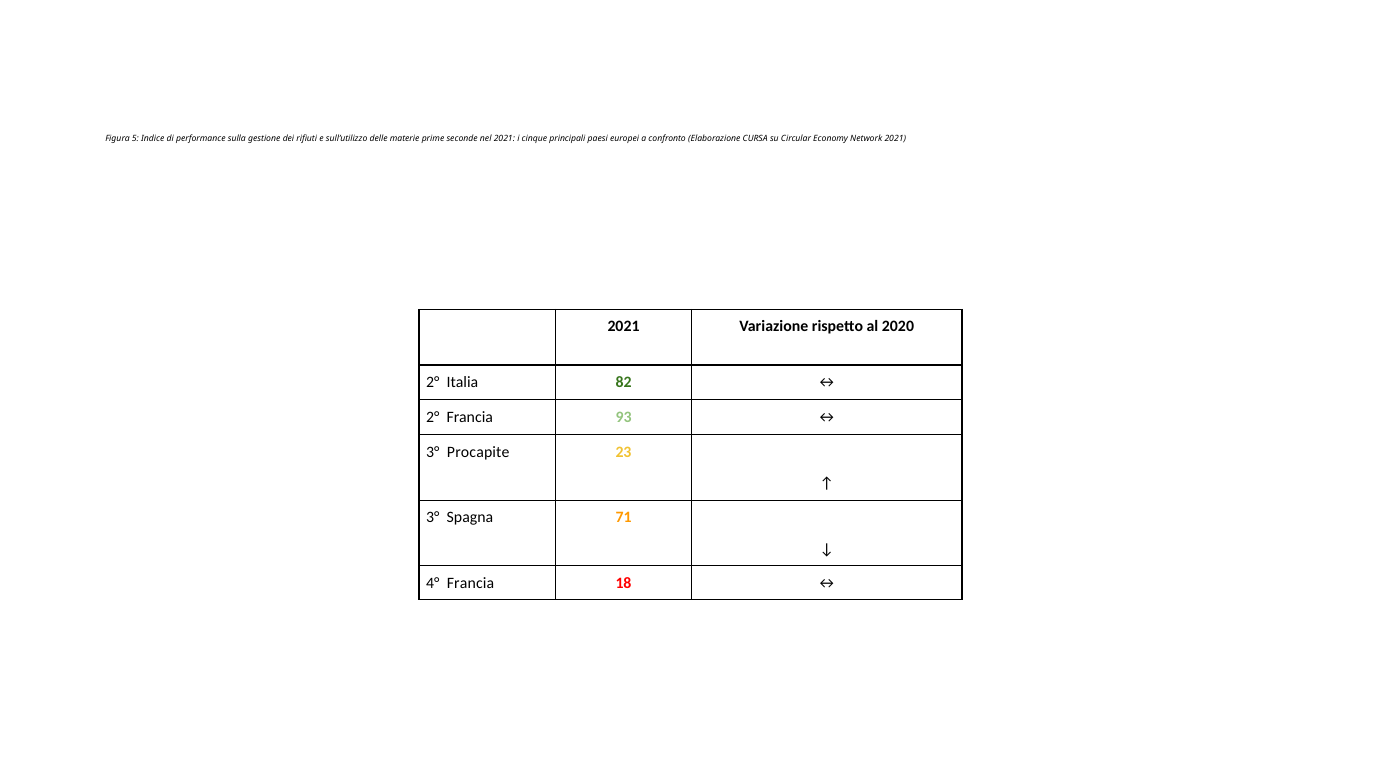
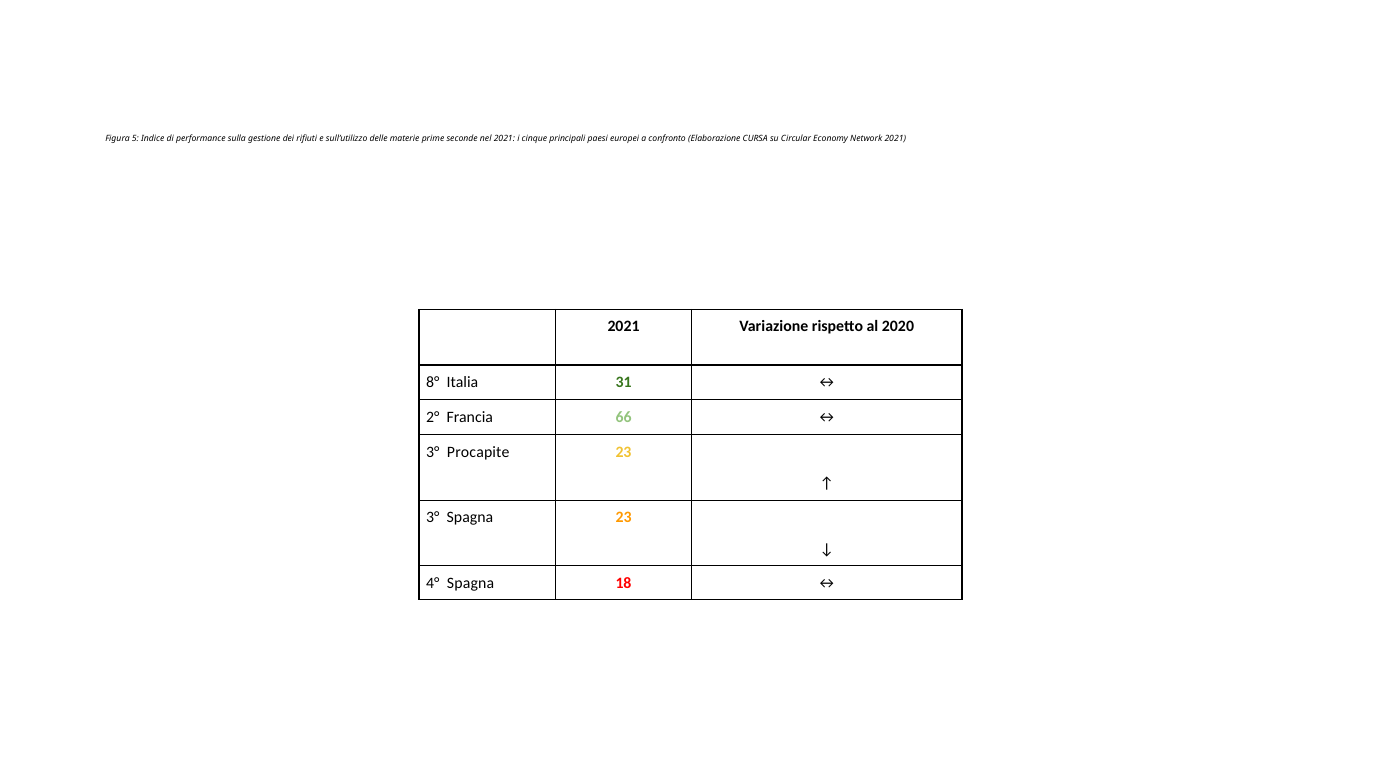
2° at (433, 382): 2° -> 8°
82: 82 -> 31
93: 93 -> 66
Spagna 71: 71 -> 23
4° Francia: Francia -> Spagna
